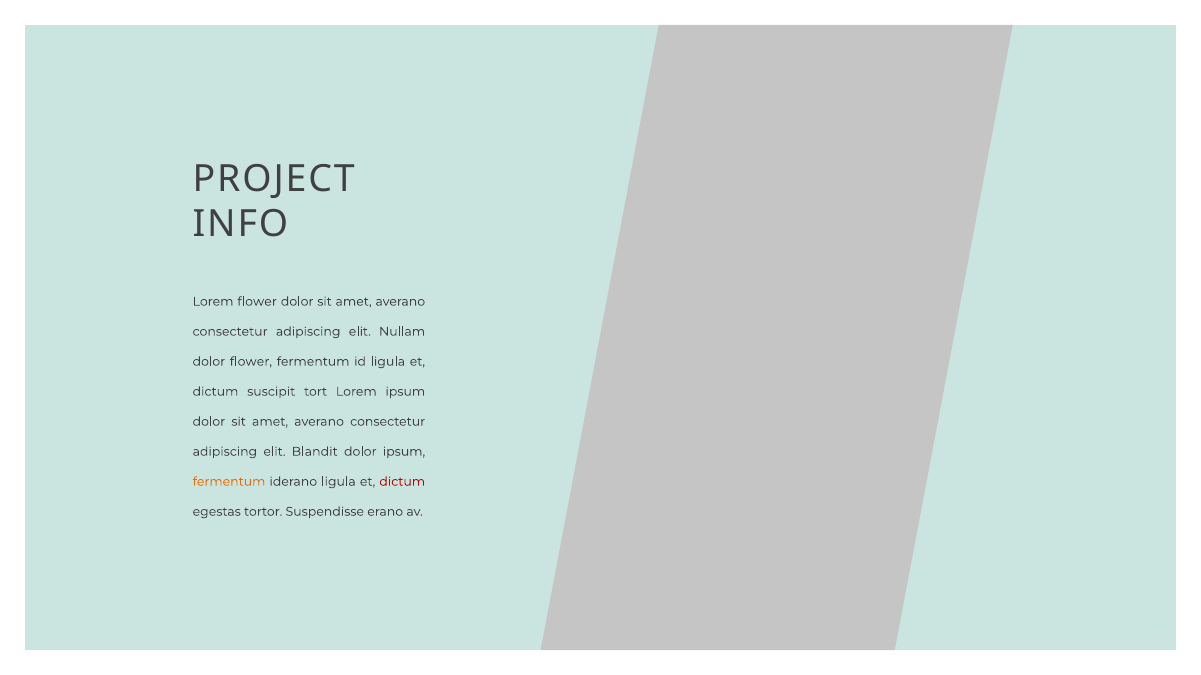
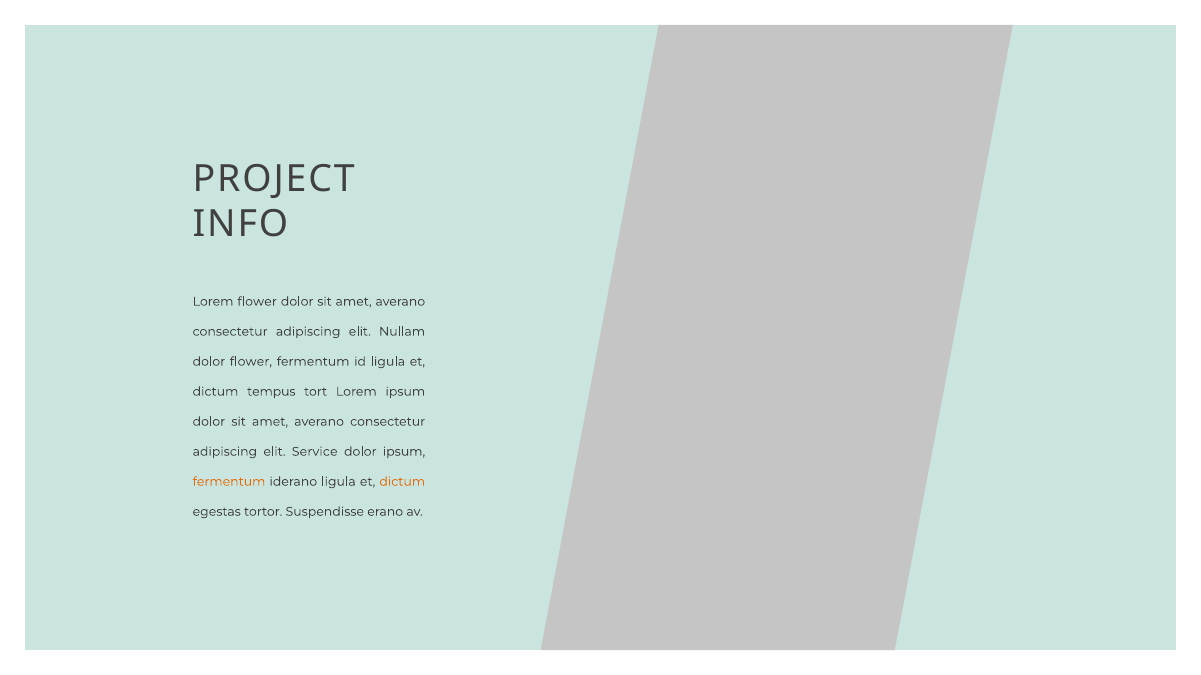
suscipit: suscipit -> tempus
Blandit: Blandit -> Service
dictum at (402, 482) colour: red -> orange
